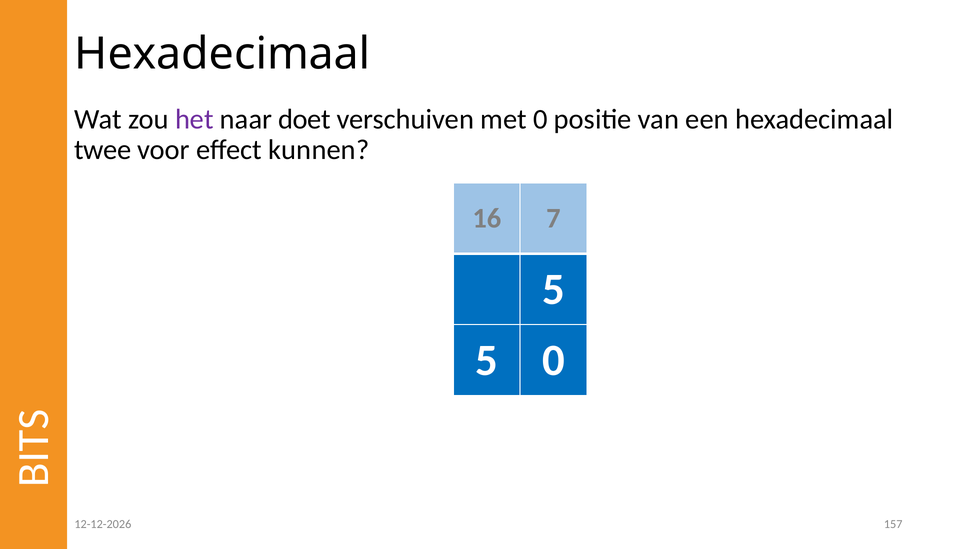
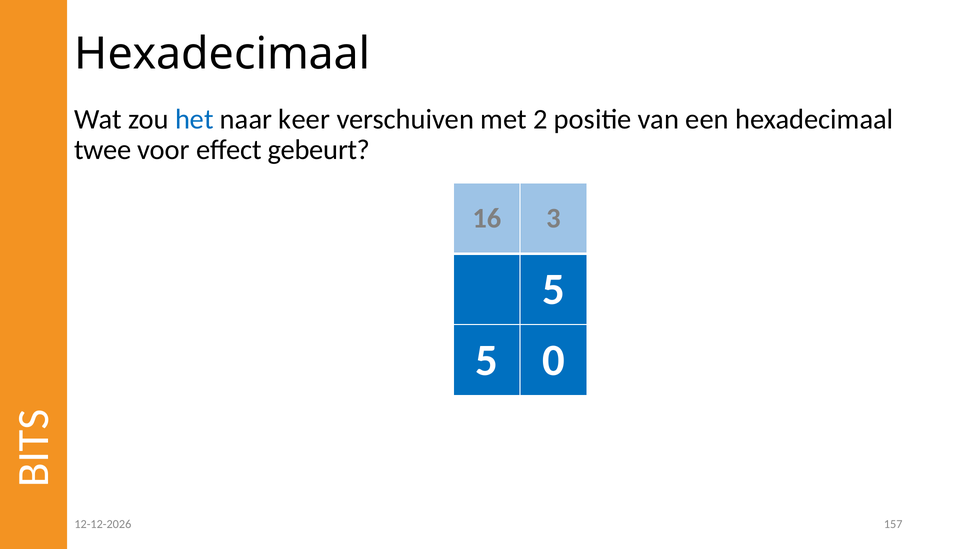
het colour: purple -> blue
doet: doet -> keer
met 0: 0 -> 2
kunnen: kunnen -> gebeurt
7: 7 -> 3
